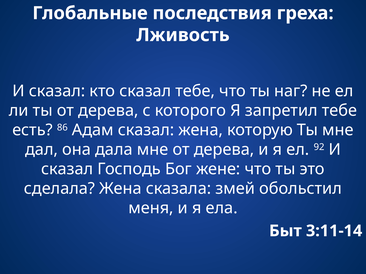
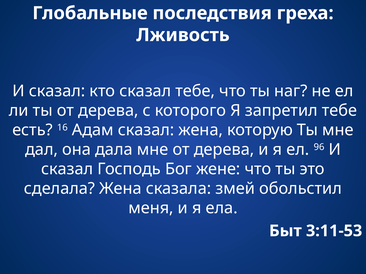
86: 86 -> 16
92: 92 -> 96
3:11-14: 3:11-14 -> 3:11-53
